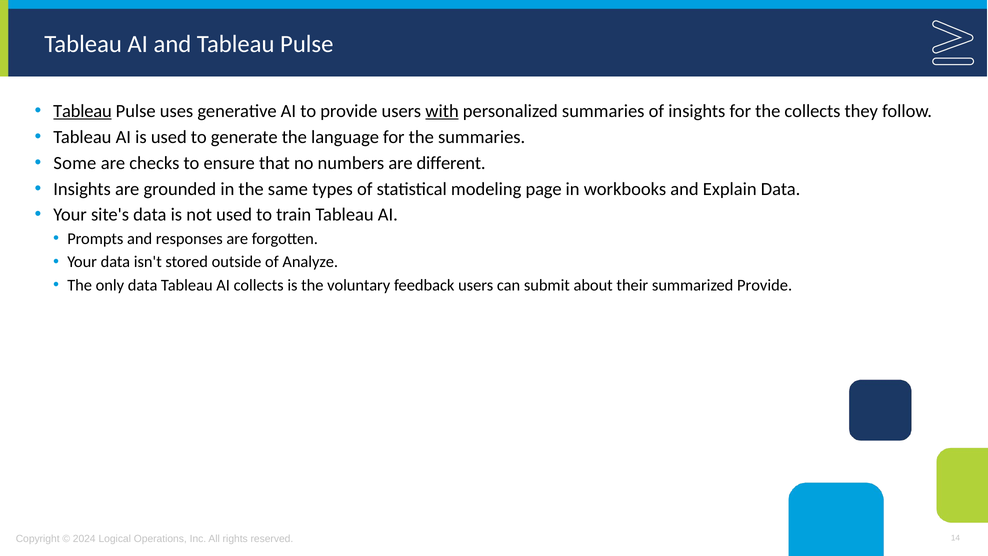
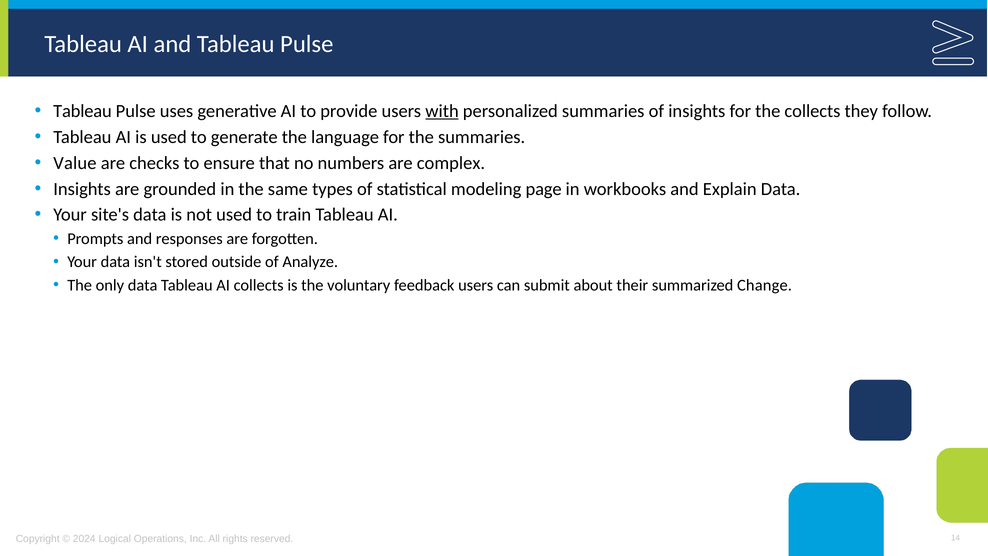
Tableau at (82, 111) underline: present -> none
Some: Some -> Value
different: different -> complex
summarized Provide: Provide -> Change
